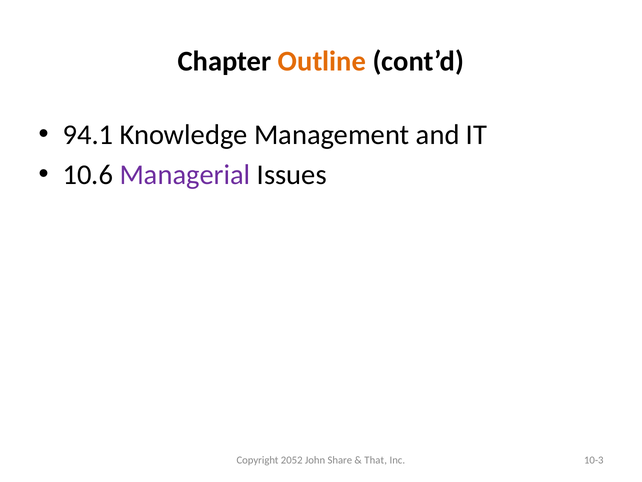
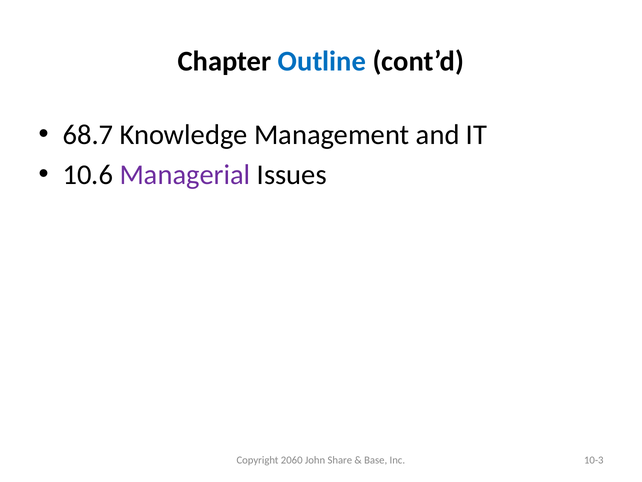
Outline colour: orange -> blue
94.1: 94.1 -> 68.7
2052: 2052 -> 2060
That: That -> Base
